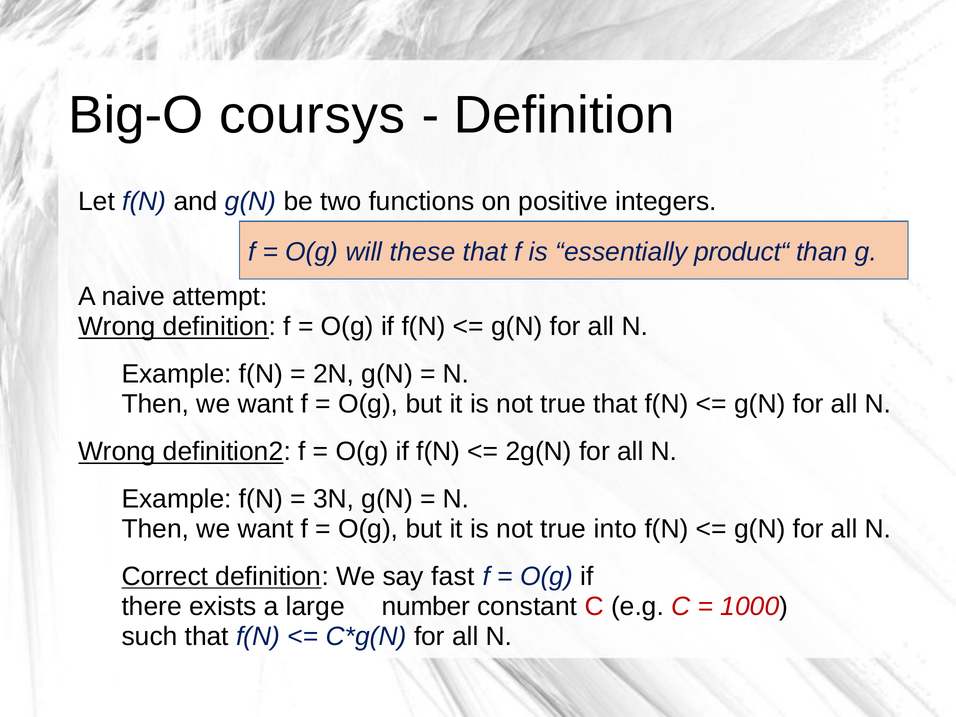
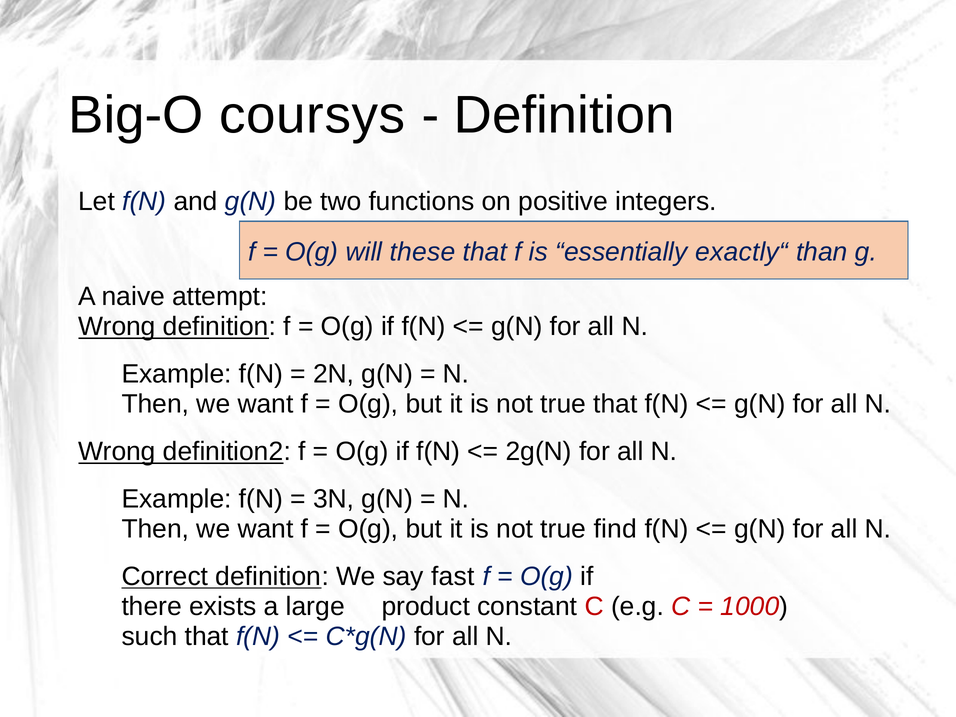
product“: product“ -> exactly“
into: into -> find
number: number -> product
